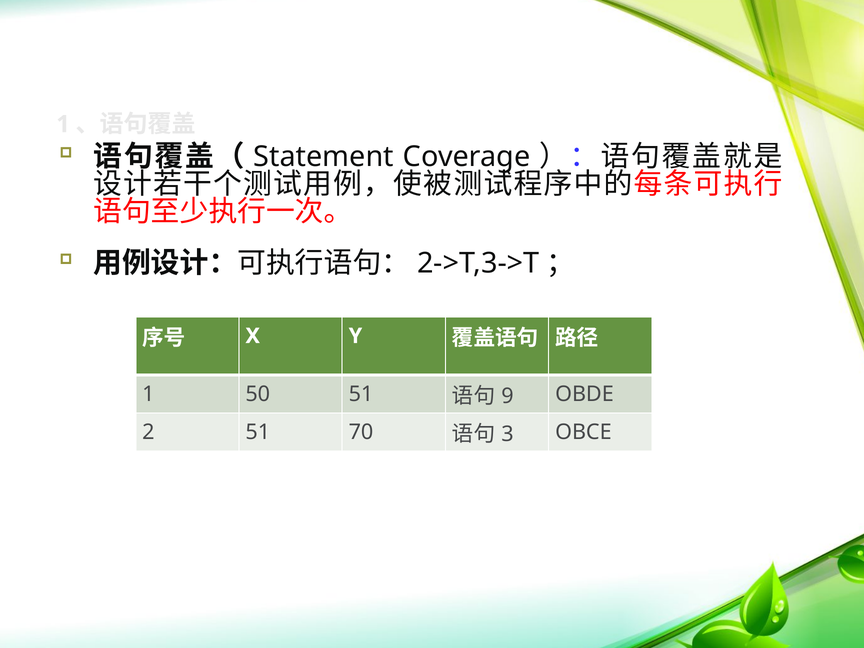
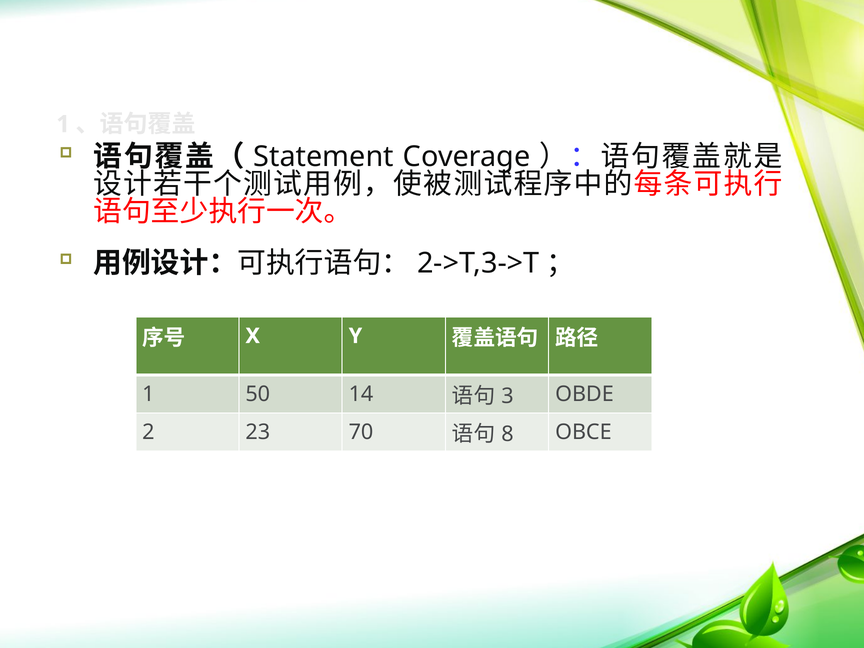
50 51: 51 -> 14
9: 9 -> 3
2 51: 51 -> 23
3: 3 -> 8
